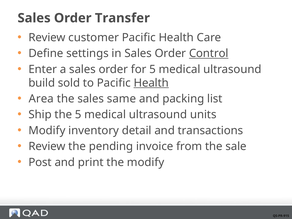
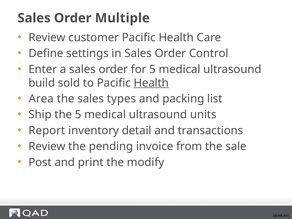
Transfer: Transfer -> Multiple
Control underline: present -> none
same: same -> types
Modify at (47, 131): Modify -> Report
